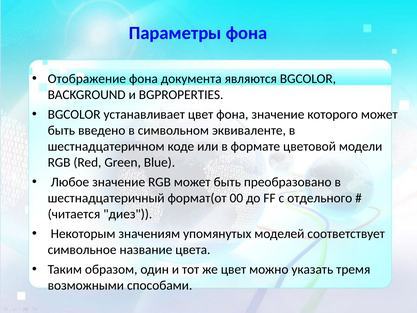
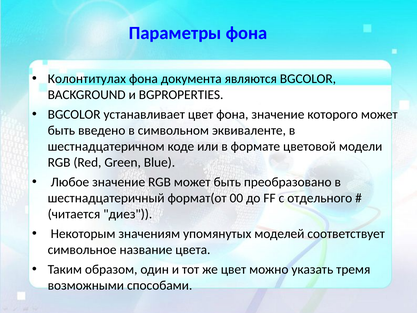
Отображение: Отображение -> Колонтитулах
